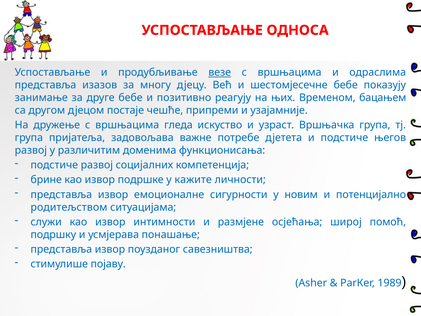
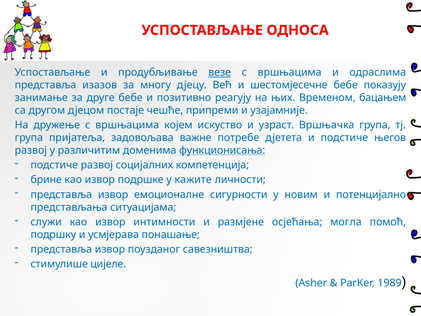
гледа: гледа -> којем
функционисања underline: none -> present
родитељством: родитељством -> представљања
широј: широј -> могла
појаву: појаву -> цијеле
